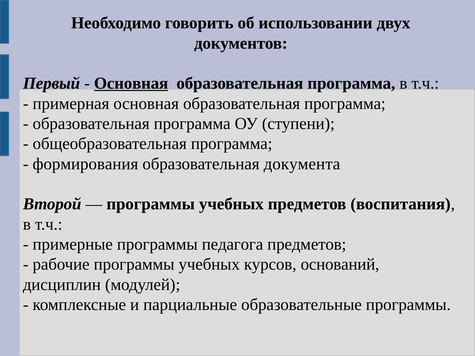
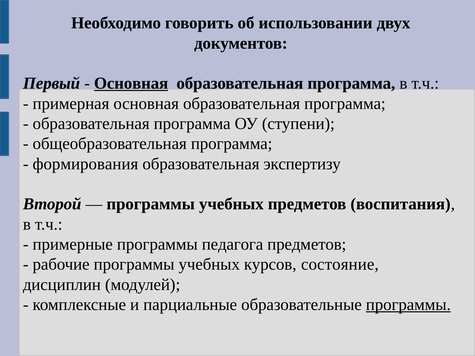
документа: документа -> экспертизу
оснований: оснований -> состояние
программы at (408, 305) underline: none -> present
